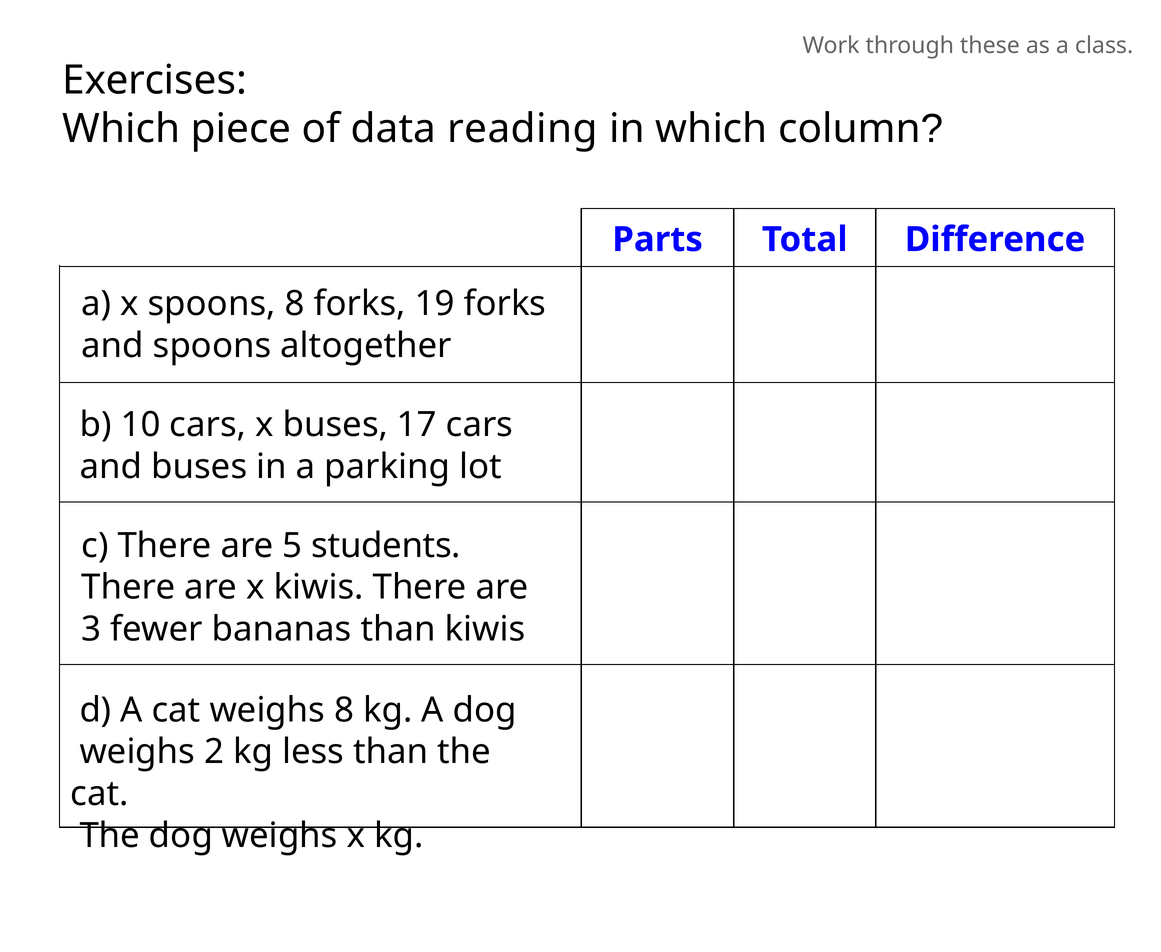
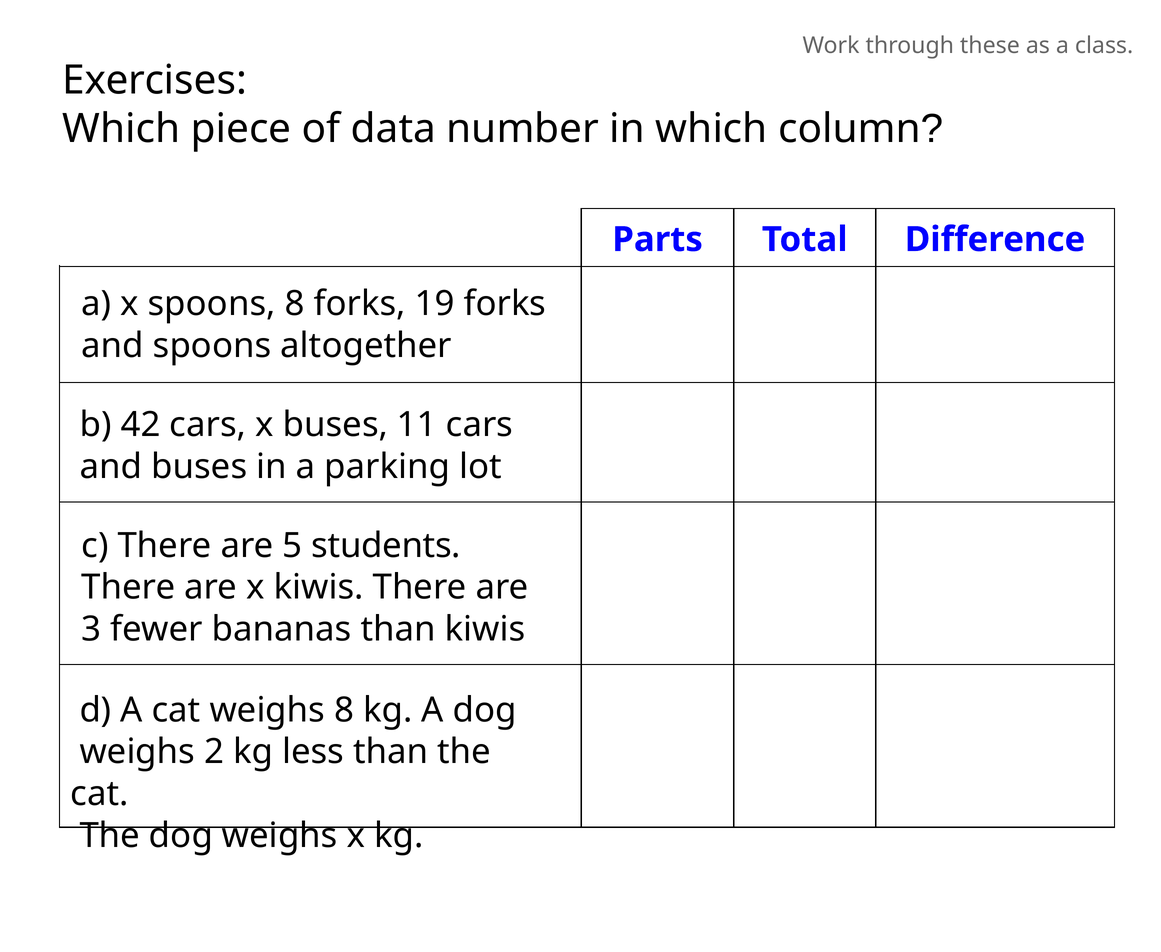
reading: reading -> number
10: 10 -> 42
17: 17 -> 11
